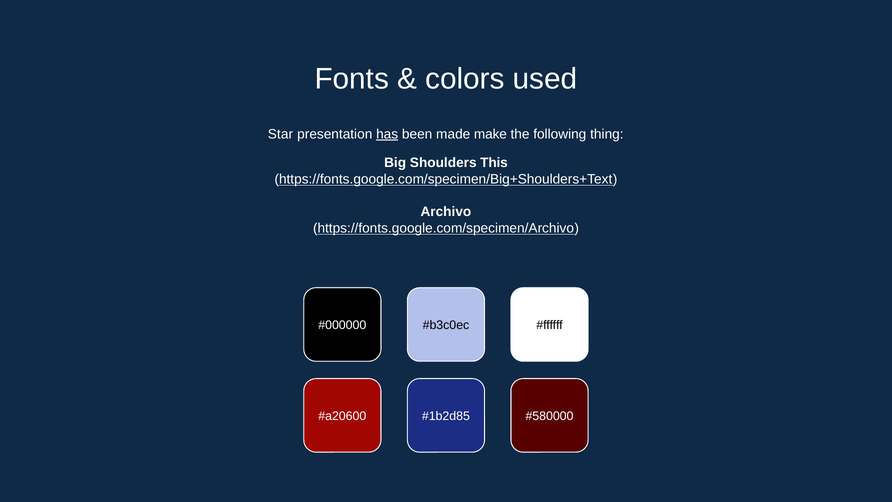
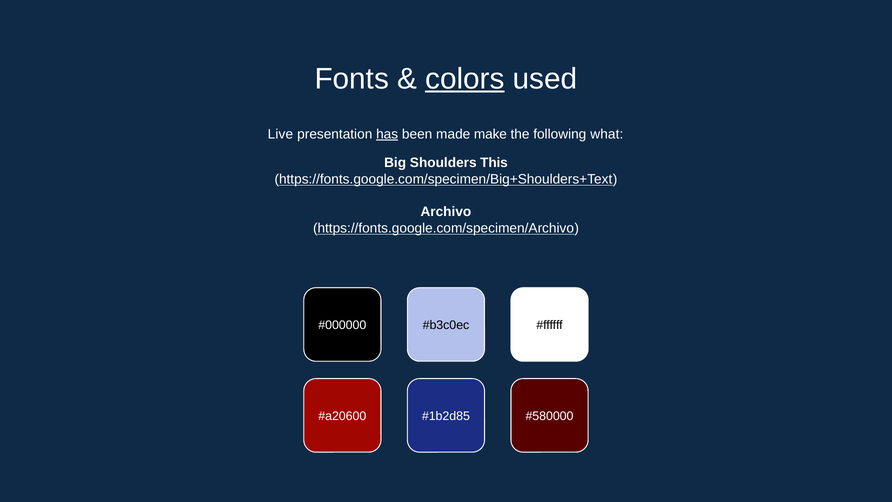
colors underline: none -> present
Star: Star -> Live
thing: thing -> what
